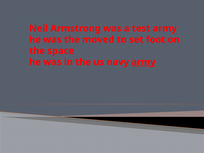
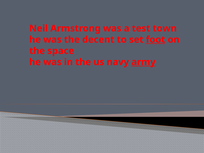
test army: army -> town
moved: moved -> decent
foot underline: none -> present
